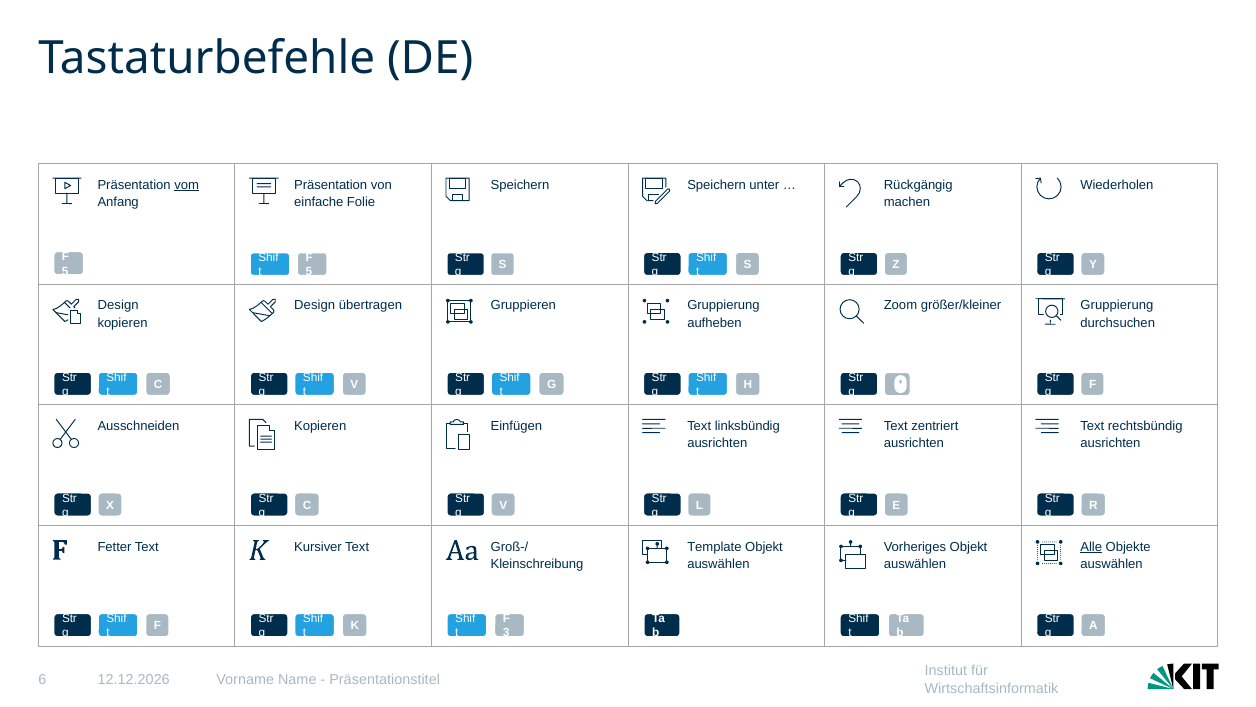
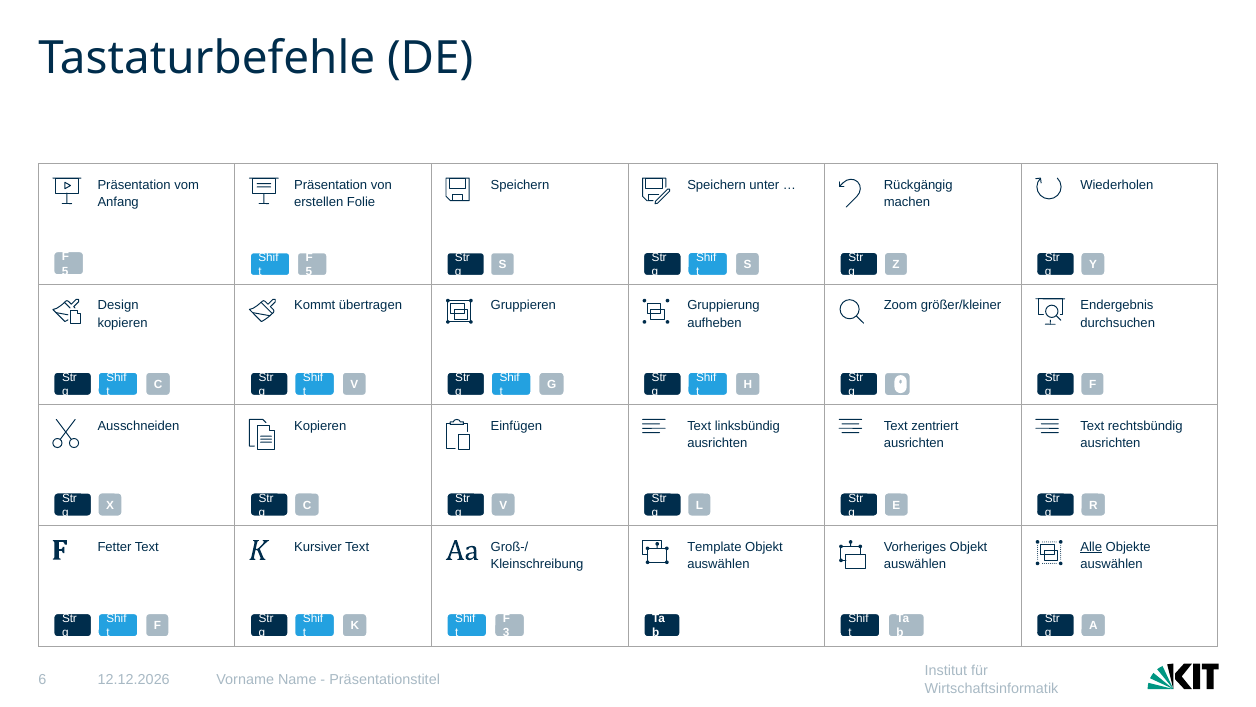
vom underline: present -> none
einfache: einfache -> erstellen
Design at (315, 305): Design -> Kommt
Gruppierung at (1117, 305): Gruppierung -> Endergebnis
